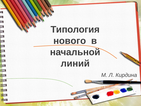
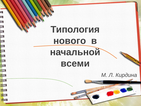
линий: линий -> всеми
